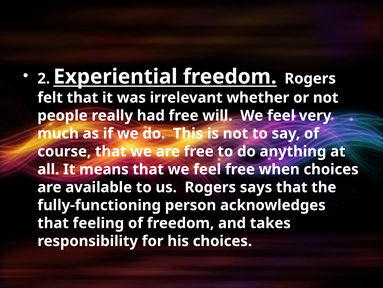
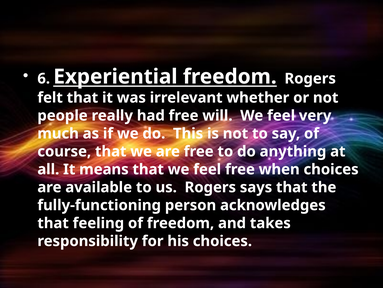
2: 2 -> 6
